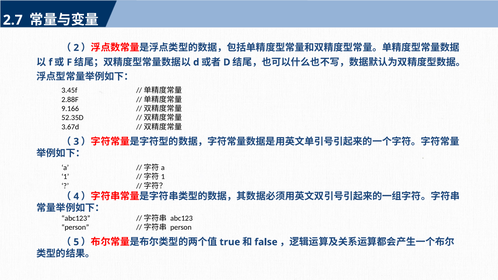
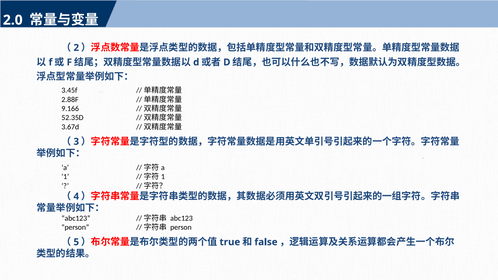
2.7: 2.7 -> 2.0
